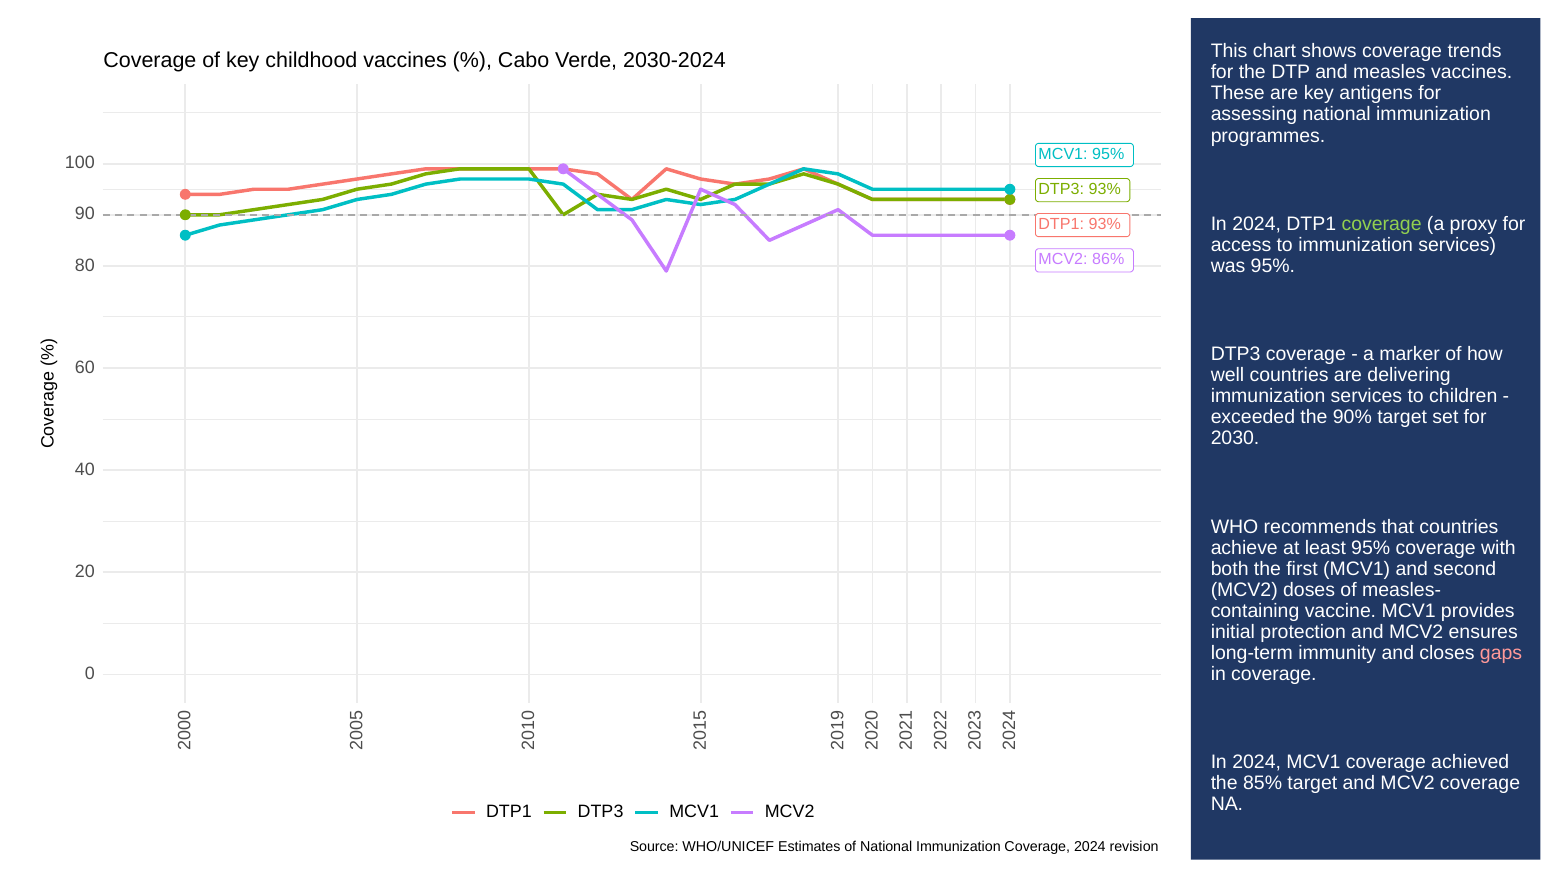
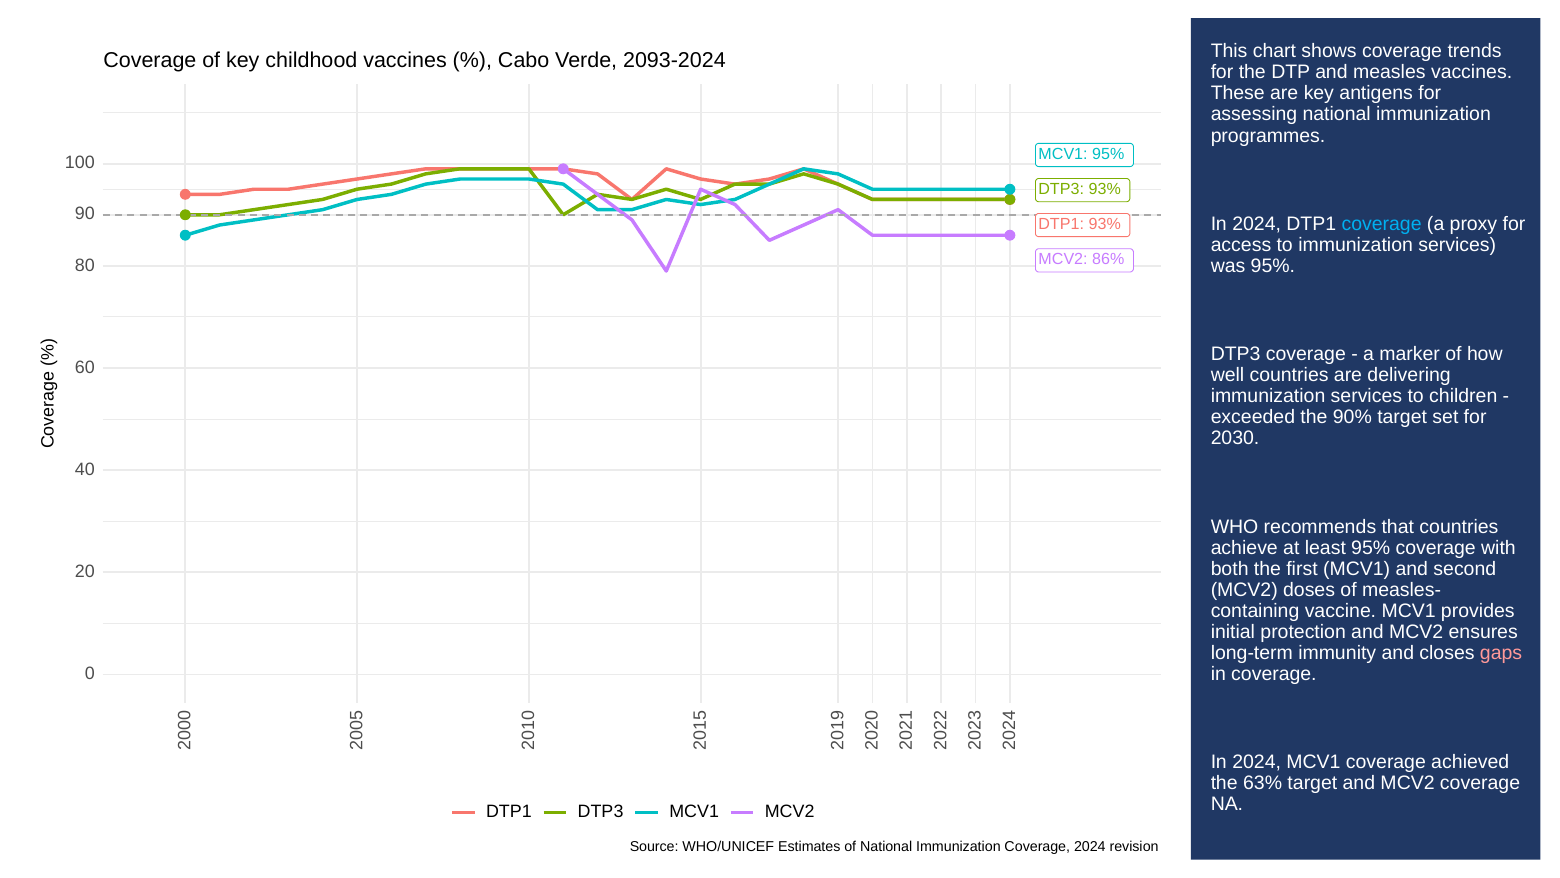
2030-2024: 2030-2024 -> 2093-2024
coverage at (1382, 224) colour: light green -> light blue
85%: 85% -> 63%
